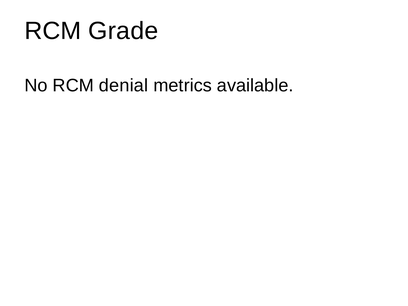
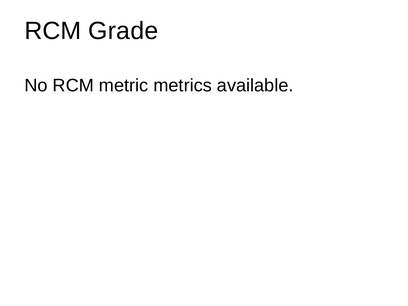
denial: denial -> metric
